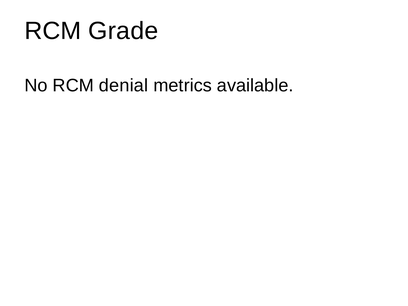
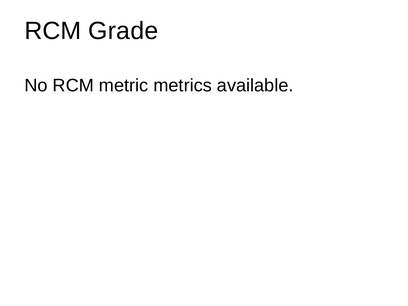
denial: denial -> metric
